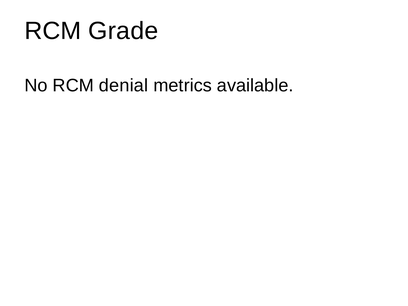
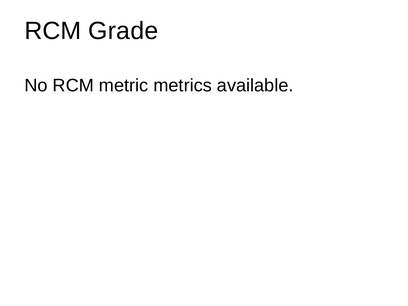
denial: denial -> metric
